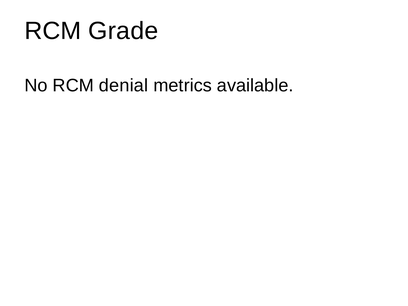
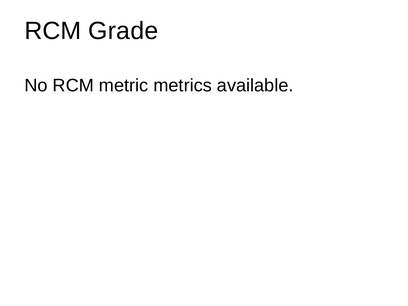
denial: denial -> metric
